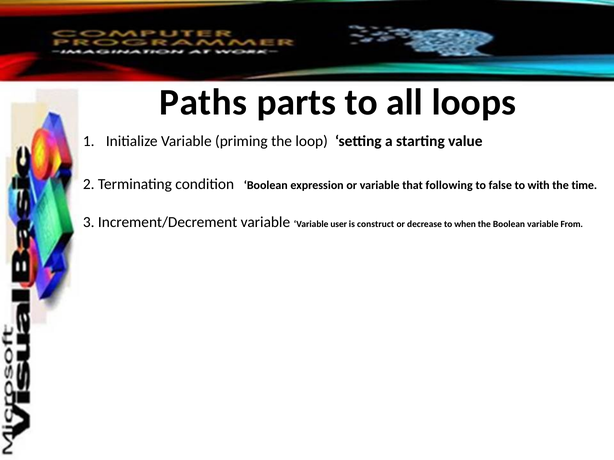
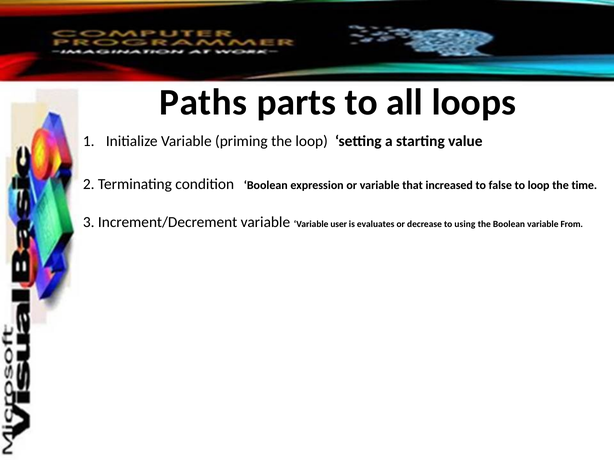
following: following -> increased
to with: with -> loop
construct: construct -> evaluates
when: when -> using
